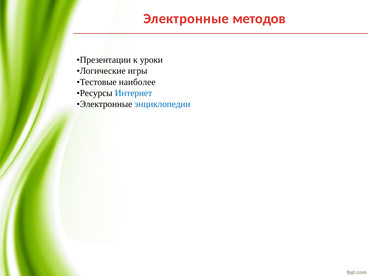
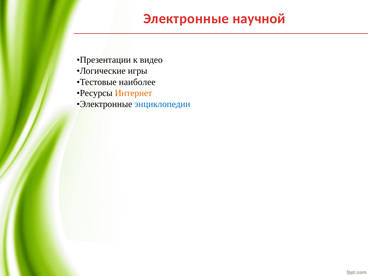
методов: методов -> научной
уроки: уроки -> видео
Интернет colour: blue -> orange
